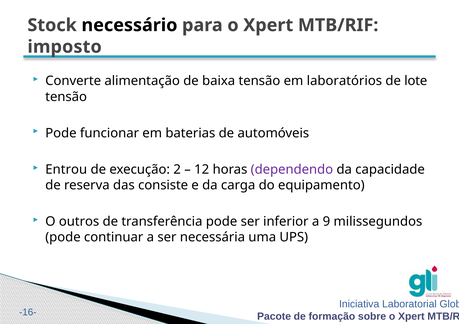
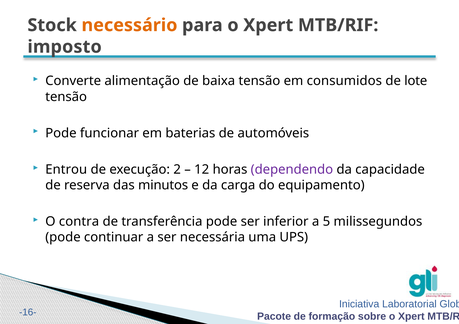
necessário colour: black -> orange
laboratórios: laboratórios -> consumidos
consiste: consiste -> minutos
outros: outros -> contra
9: 9 -> 5
